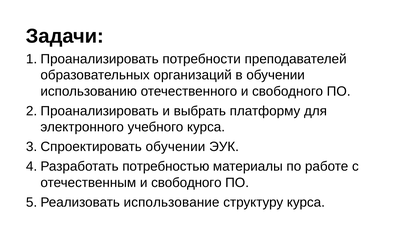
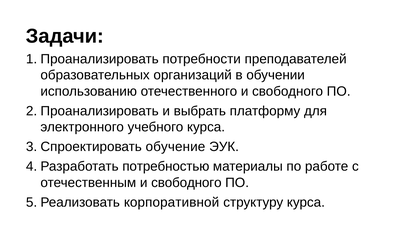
обучении at (175, 147): обучении -> обучение
использование: использование -> корпоративной
